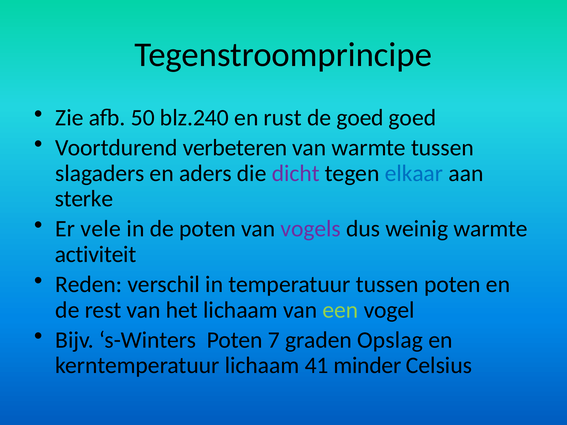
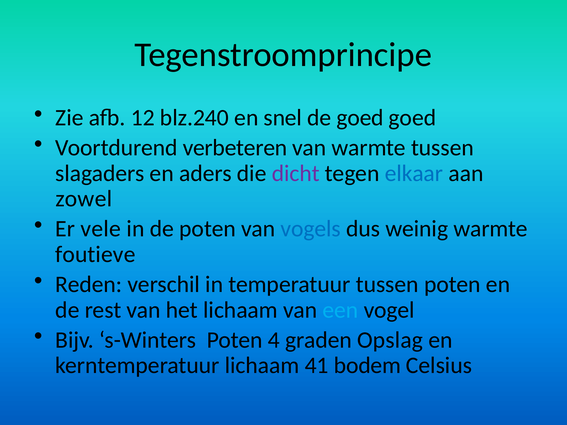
50: 50 -> 12
rust: rust -> snel
sterke: sterke -> zowel
vogels colour: purple -> blue
activiteit: activiteit -> foutieve
een colour: light green -> light blue
7: 7 -> 4
minder: minder -> bodem
